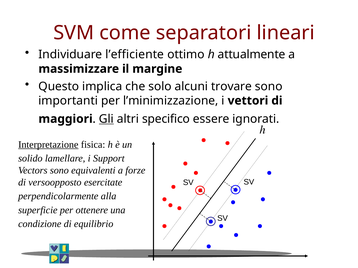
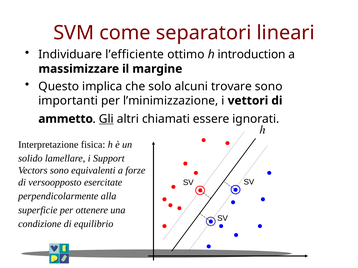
attualmente: attualmente -> introduction
maggiori: maggiori -> ammetto
specifico: specifico -> chiamati
Interpretazione underline: present -> none
